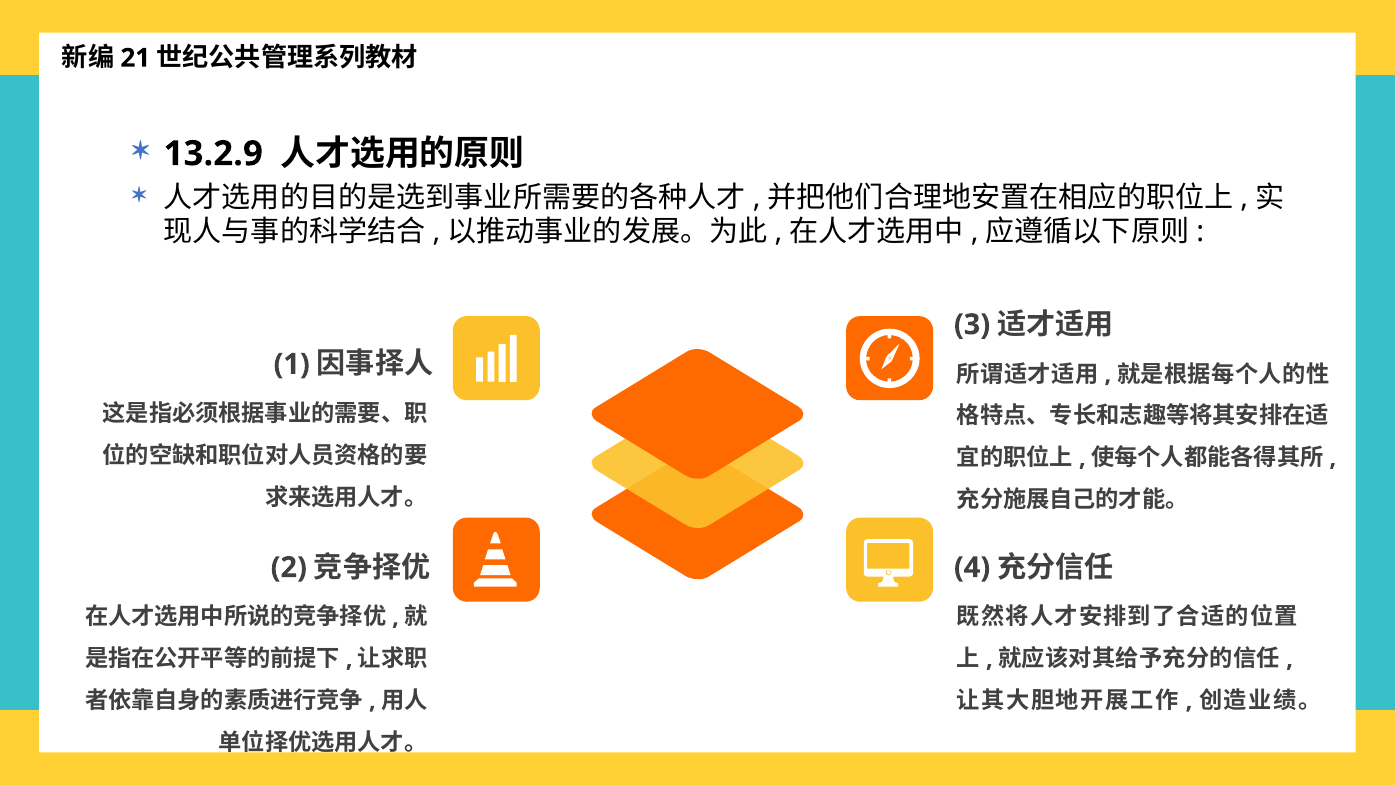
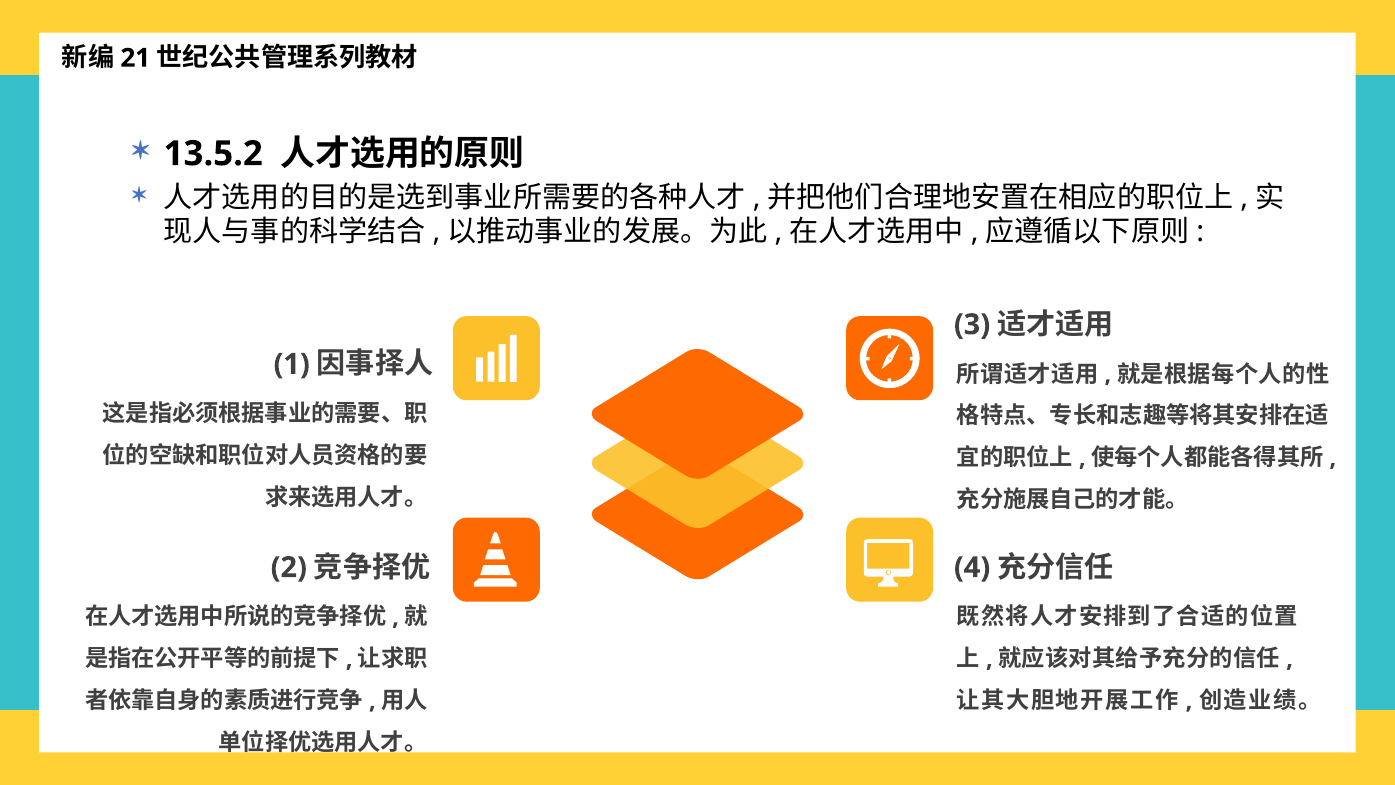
13.2.9: 13.2.9 -> 13.5.2
